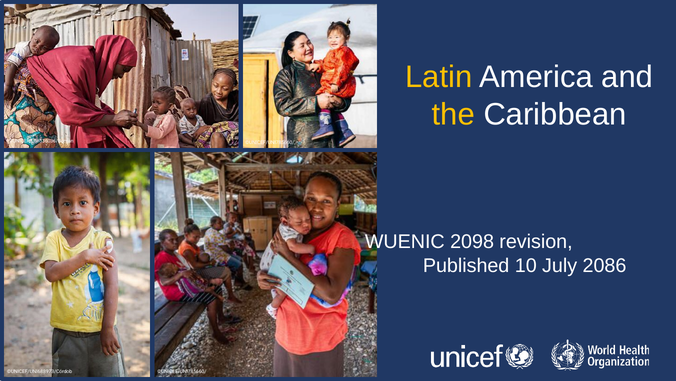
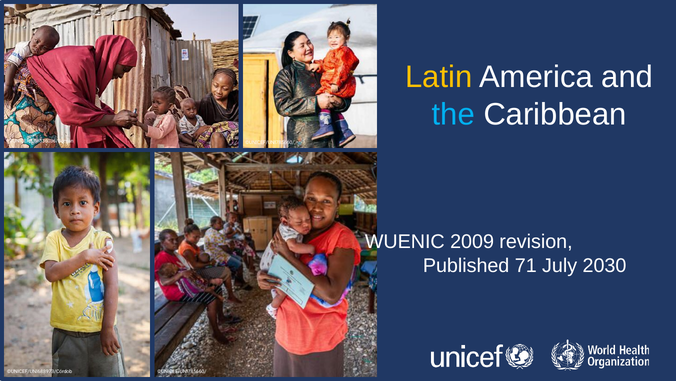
the colour: yellow -> light blue
2098: 2098 -> 2009
10: 10 -> 71
2086: 2086 -> 2030
